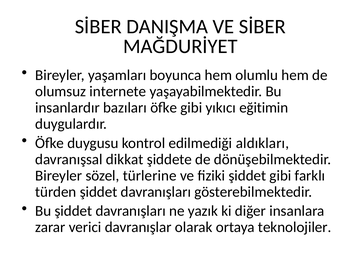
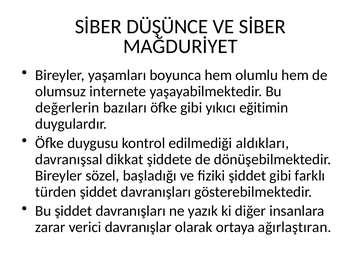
DANIŞMA: DANIŞMA -> DÜŞÜNCE
insanlardır: insanlardır -> değerlerin
türlerine: türlerine -> başladığı
teknolojiler: teknolojiler -> ağırlaştıran
